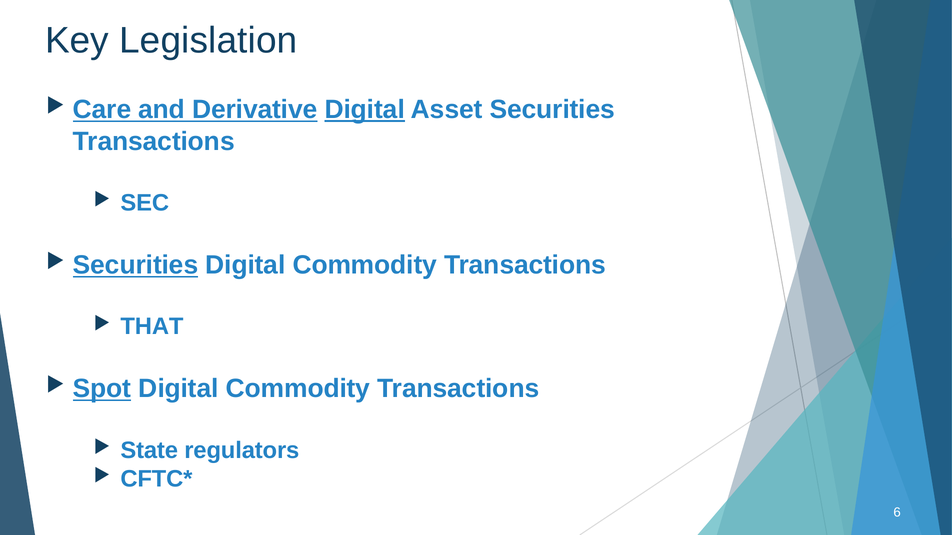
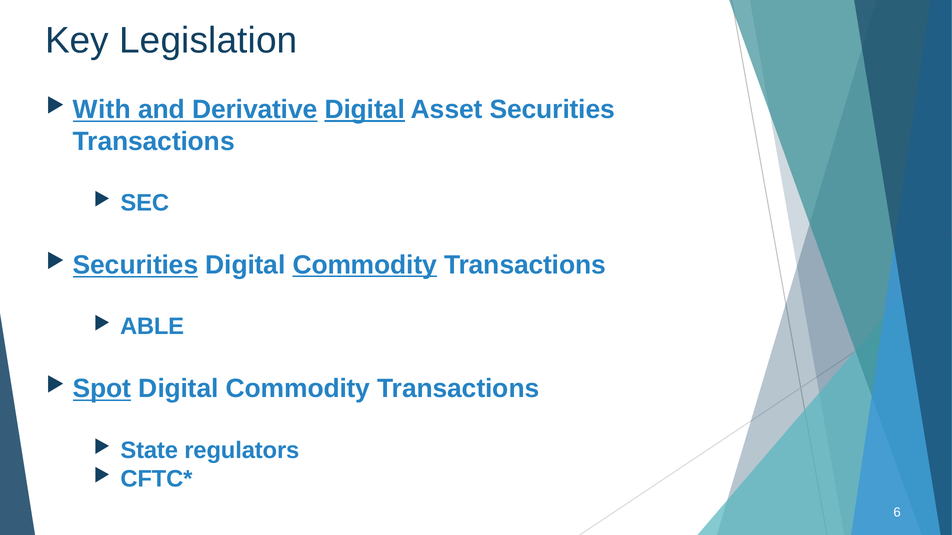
Care: Care -> With
Commodity at (365, 265) underline: none -> present
THAT: THAT -> ABLE
